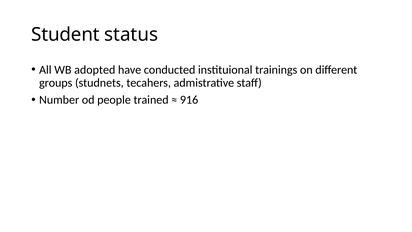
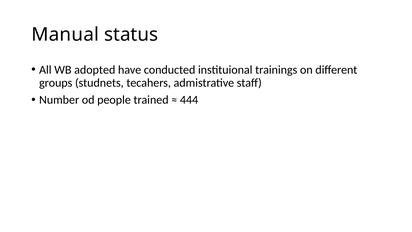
Student: Student -> Manual
916: 916 -> 444
